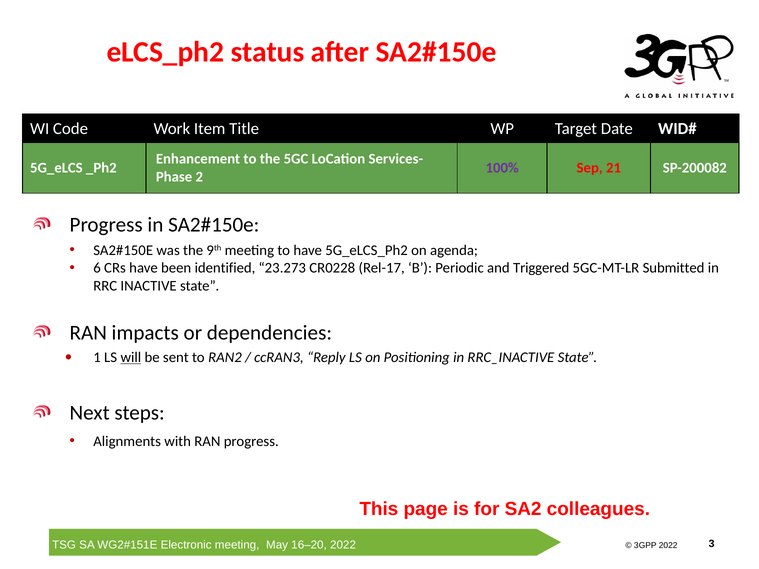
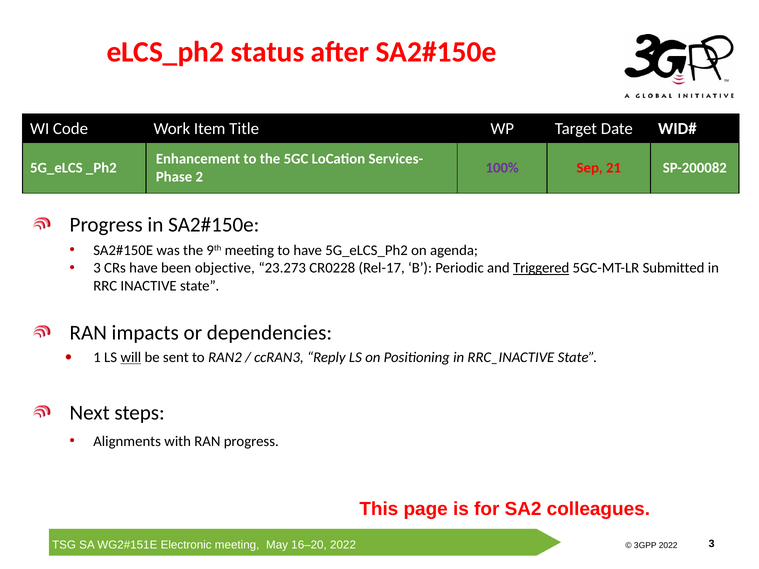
6 at (97, 268): 6 -> 3
identified: identified -> objective
Triggered underline: none -> present
